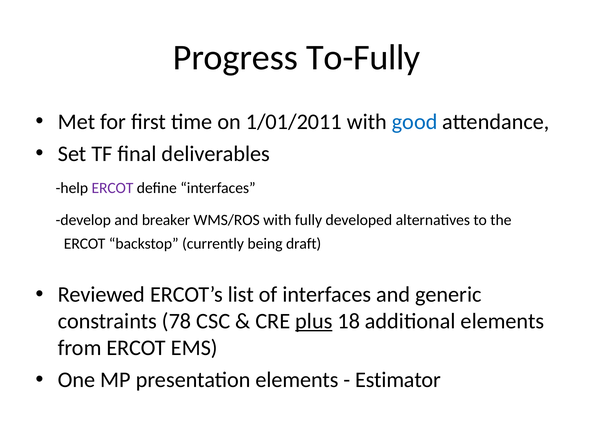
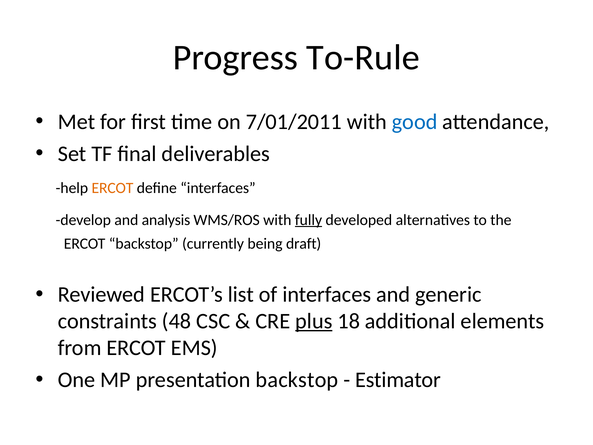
To-Fully: To-Fully -> To-Rule
1/01/2011: 1/01/2011 -> 7/01/2011
ERCOT at (112, 188) colour: purple -> orange
breaker: breaker -> analysis
fully underline: none -> present
78: 78 -> 48
presentation elements: elements -> backstop
